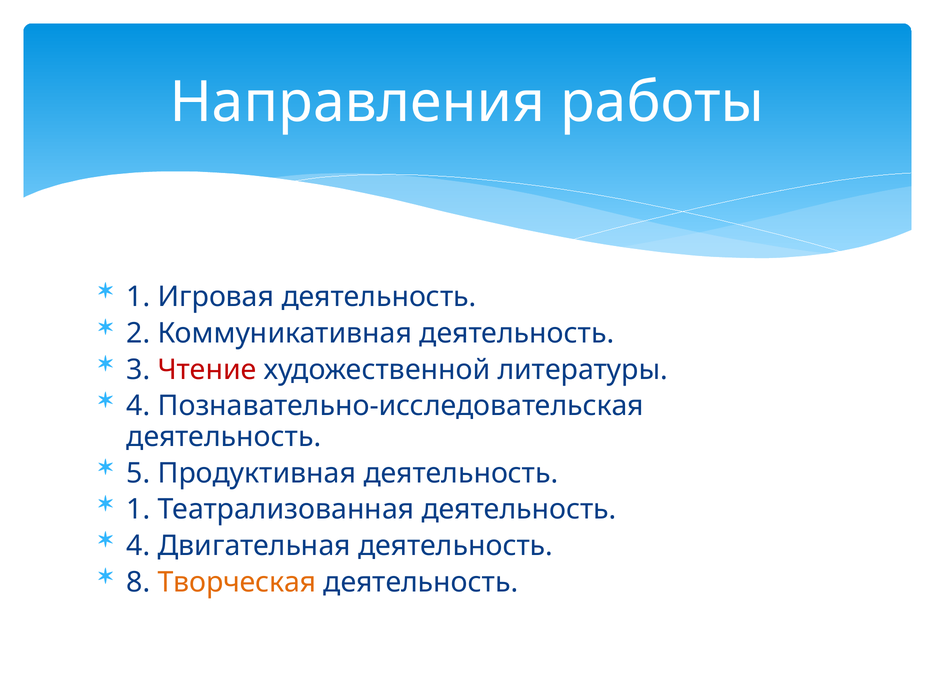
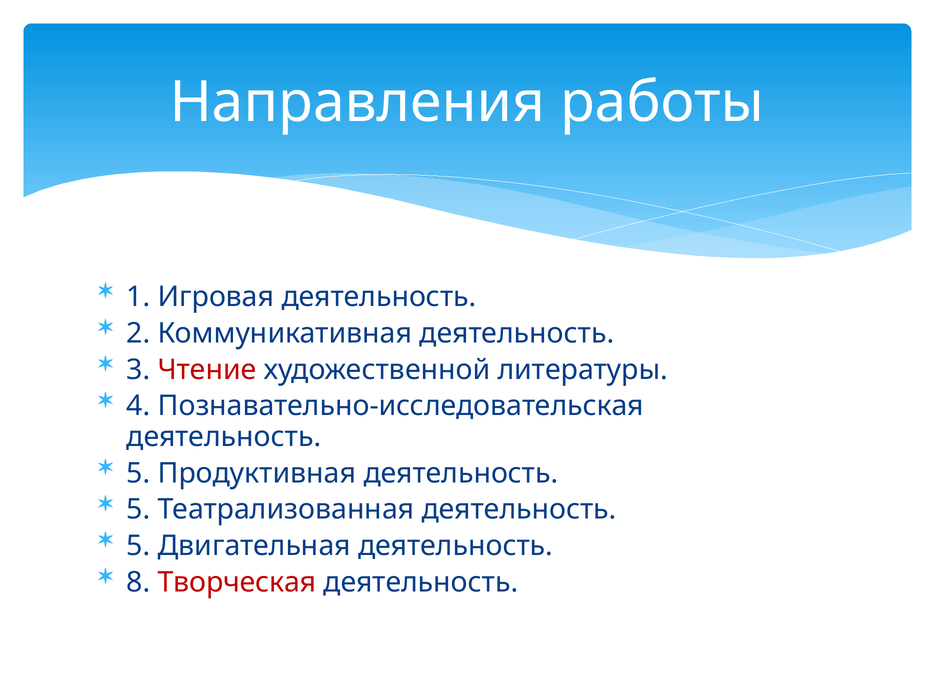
1 at (138, 510): 1 -> 5
4 at (138, 546): 4 -> 5
Творческая colour: orange -> red
